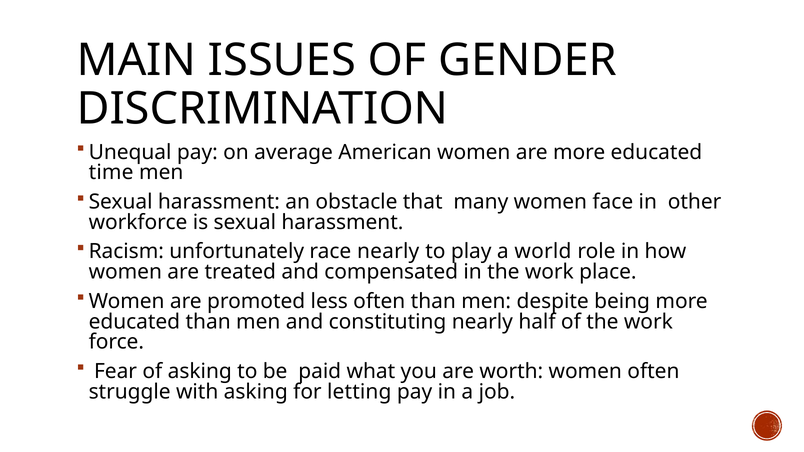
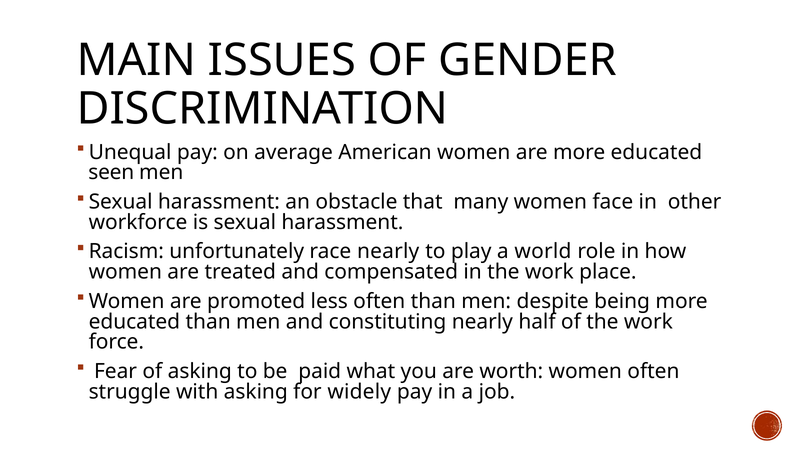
time: time -> seen
letting: letting -> widely
